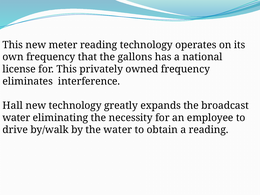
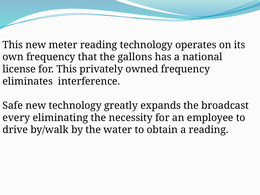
Hall: Hall -> Safe
water at (16, 118): water -> every
